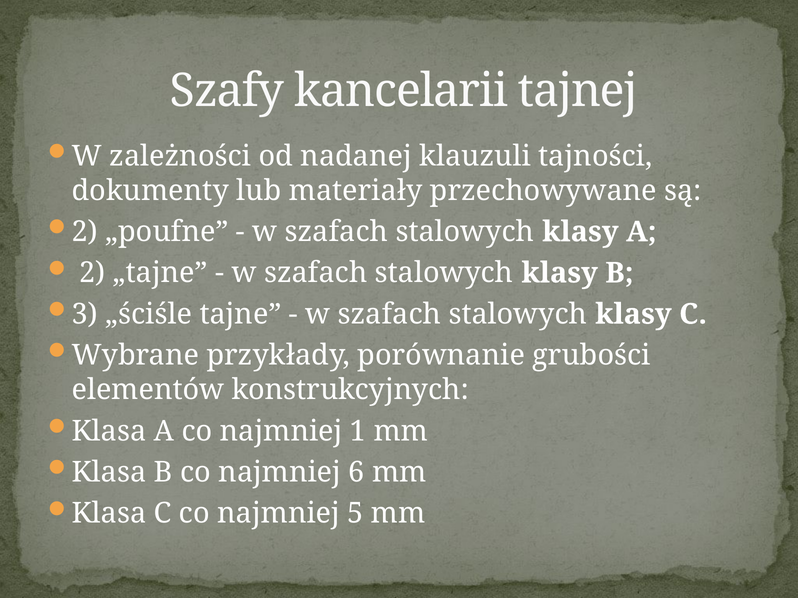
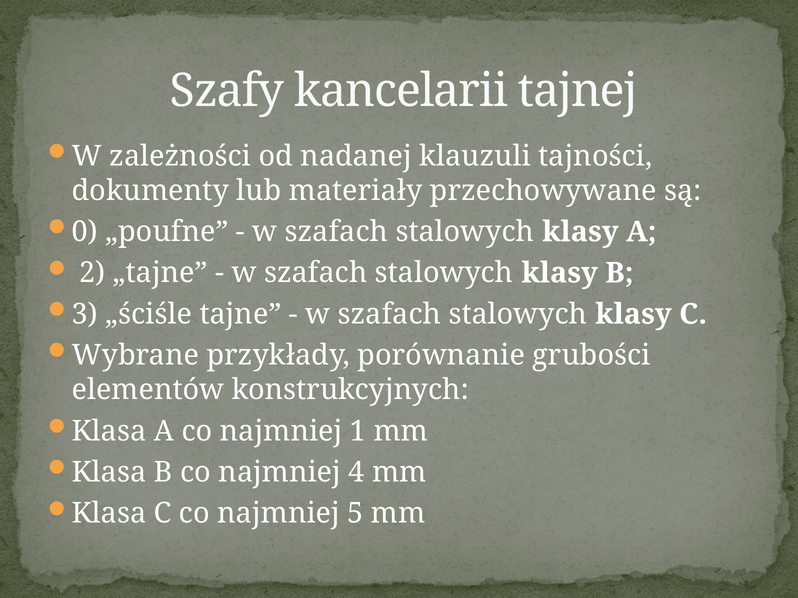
2 at (85, 232): 2 -> 0
6: 6 -> 4
